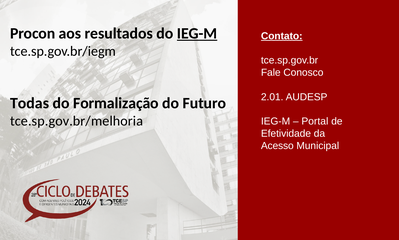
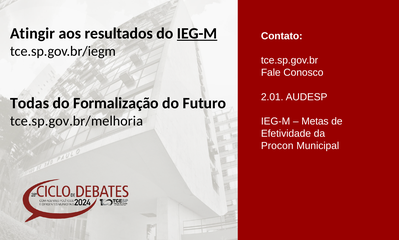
Procon: Procon -> Atingir
Contato underline: present -> none
Portal: Portal -> Metas
Acesso: Acesso -> Procon
